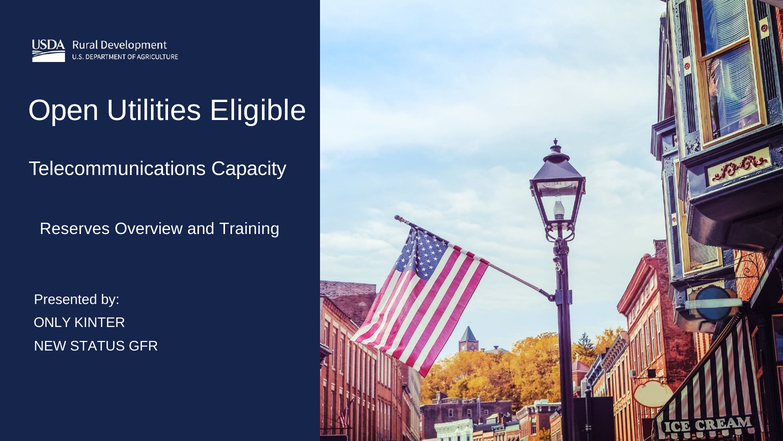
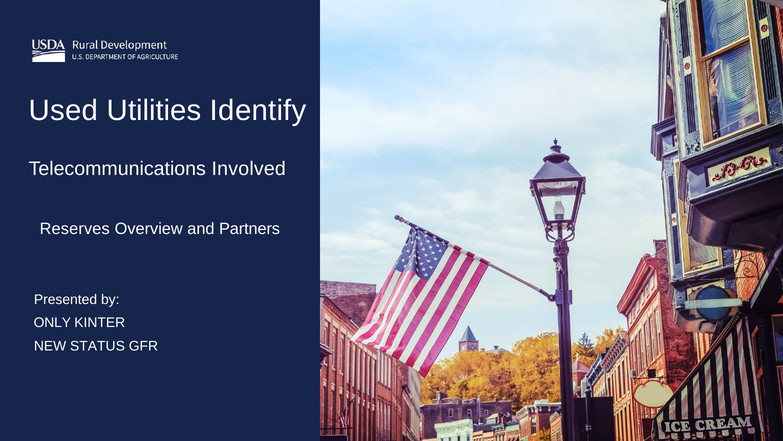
Open: Open -> Used
Eligible: Eligible -> Identify
Capacity: Capacity -> Involved
Training: Training -> Partners
